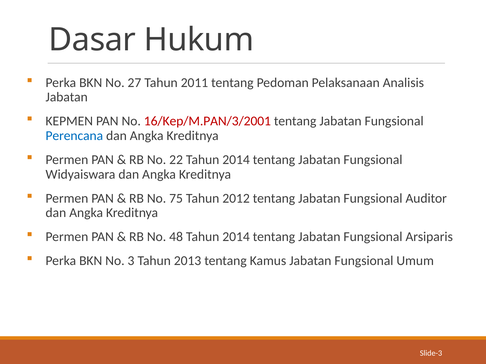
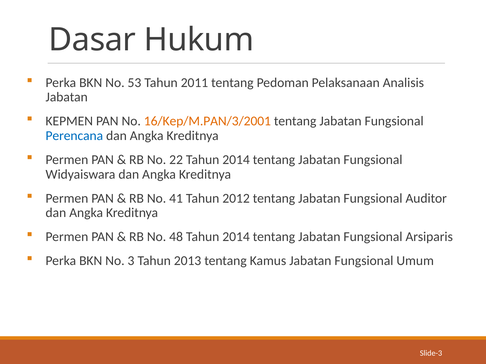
27: 27 -> 53
16/Kep/M.PAN/3/2001 colour: red -> orange
75: 75 -> 41
